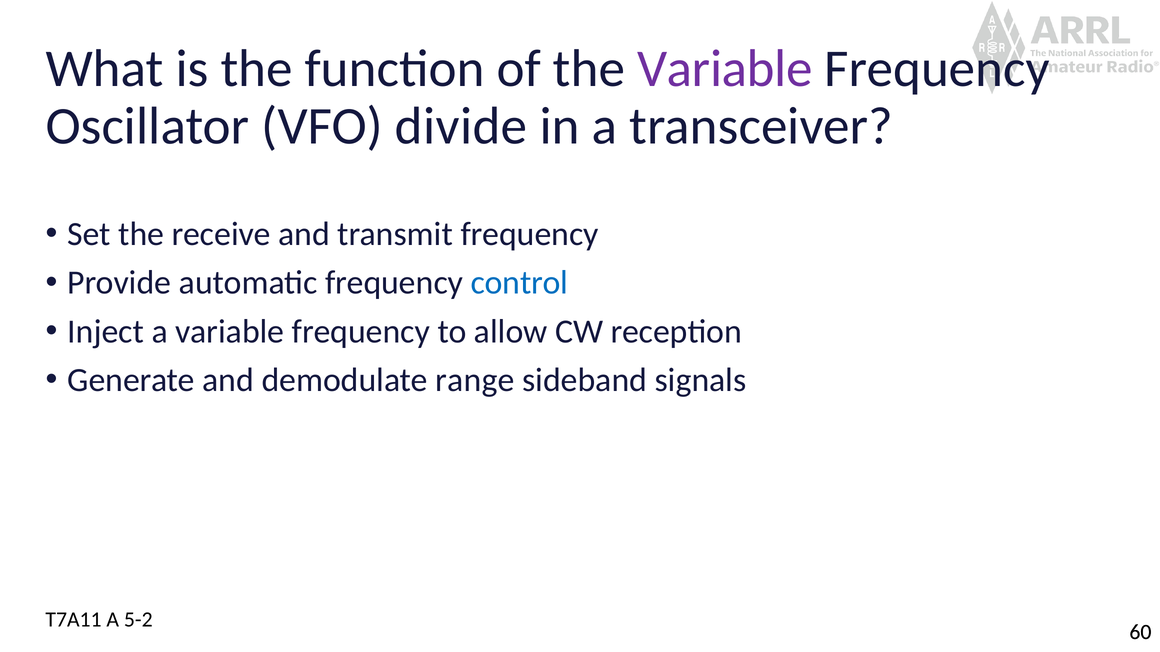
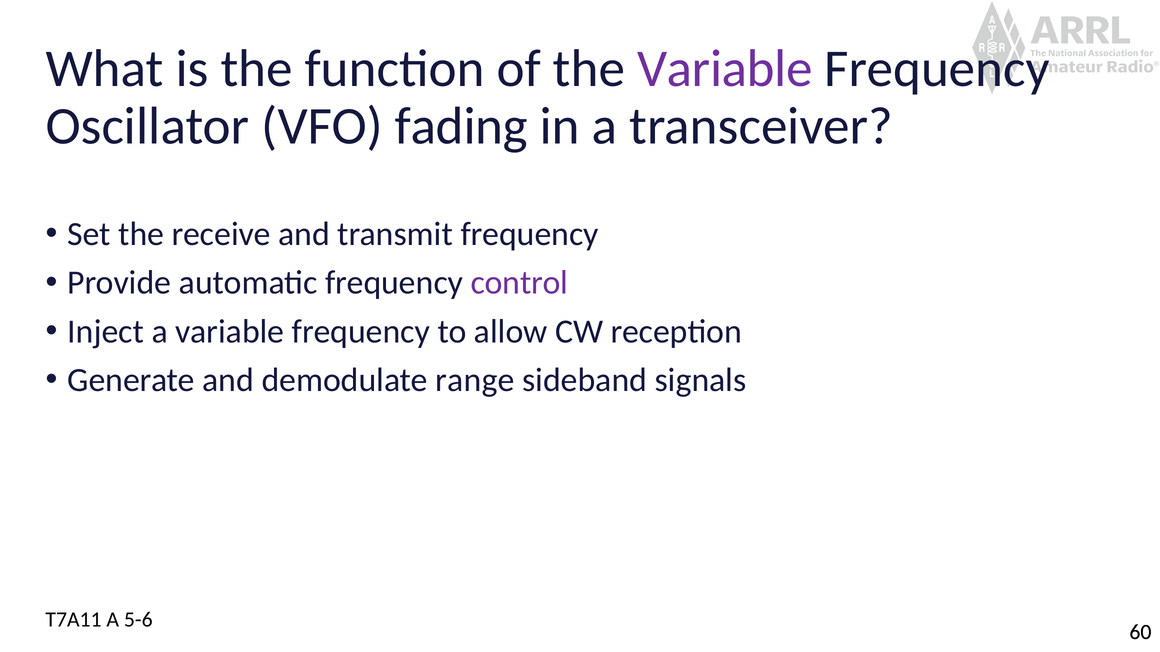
divide: divide -> fading
control colour: blue -> purple
5-2: 5-2 -> 5-6
